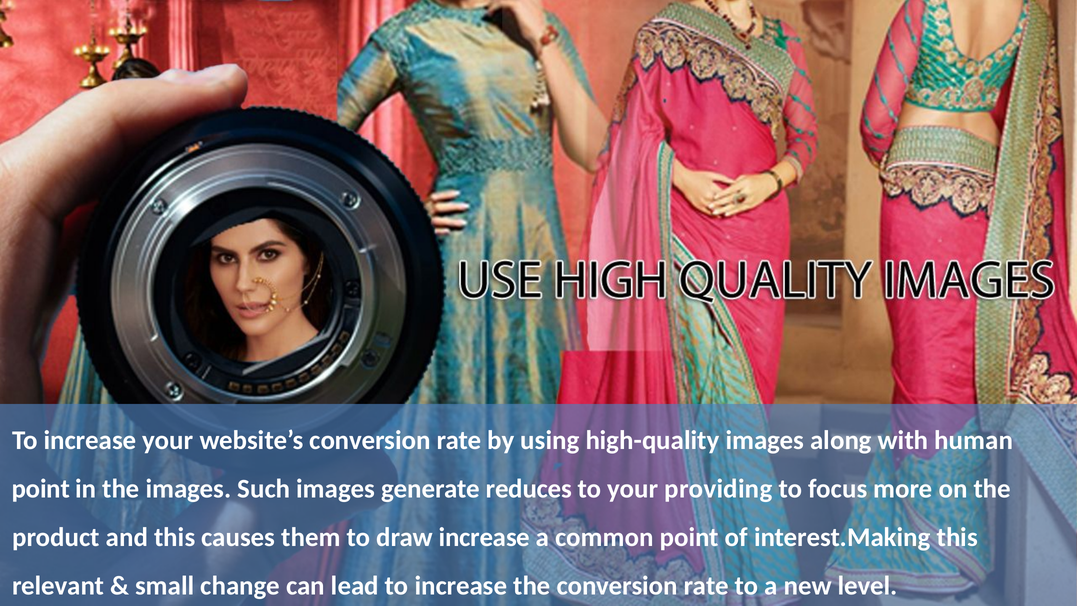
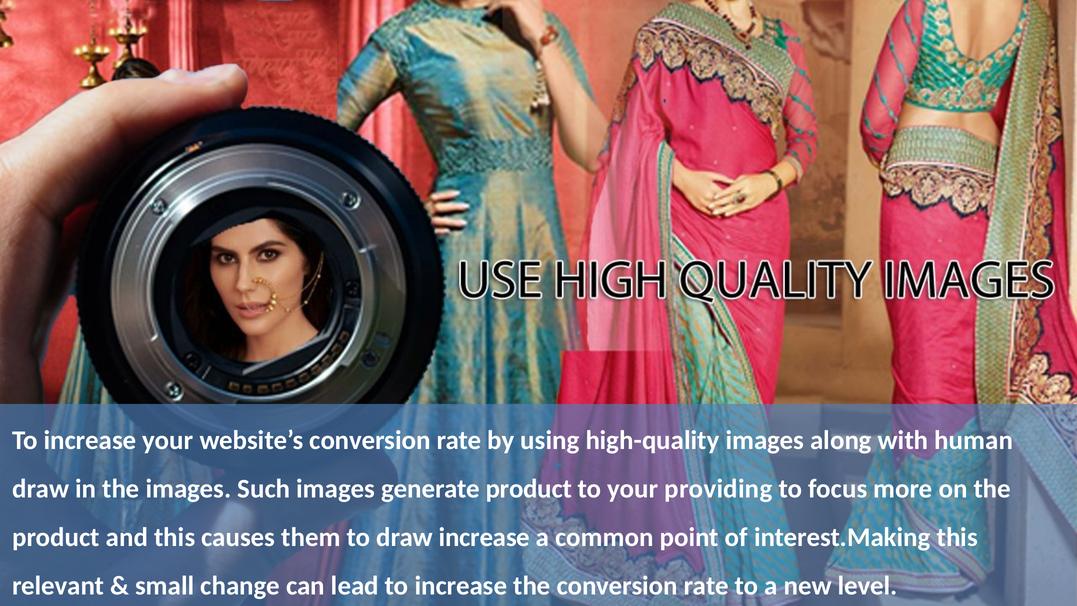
point at (41, 489): point -> draw
generate reduces: reduces -> product
